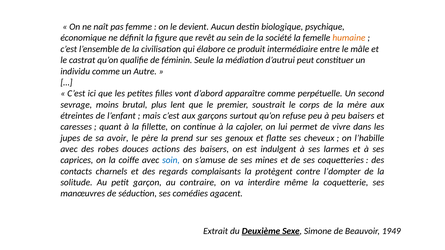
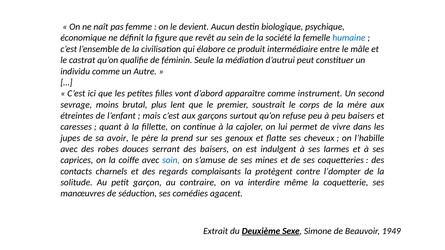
humaine colour: orange -> blue
perpétuelle: perpétuelle -> instrument
actions: actions -> serrant
